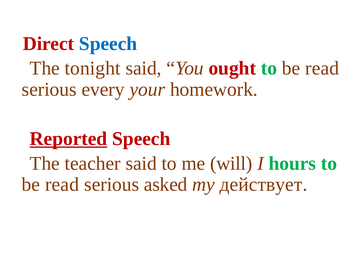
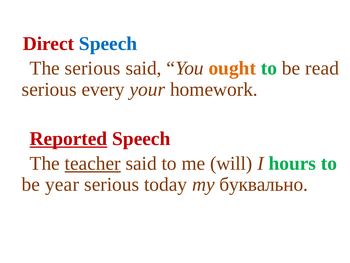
The tonight: tonight -> serious
ought colour: red -> orange
teacher underline: none -> present
read at (62, 184): read -> year
asked: asked -> today
действует: действует -> буквально
